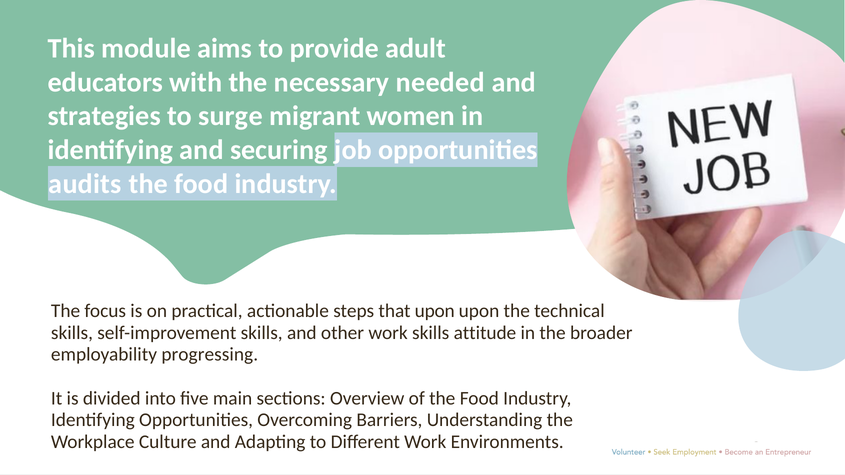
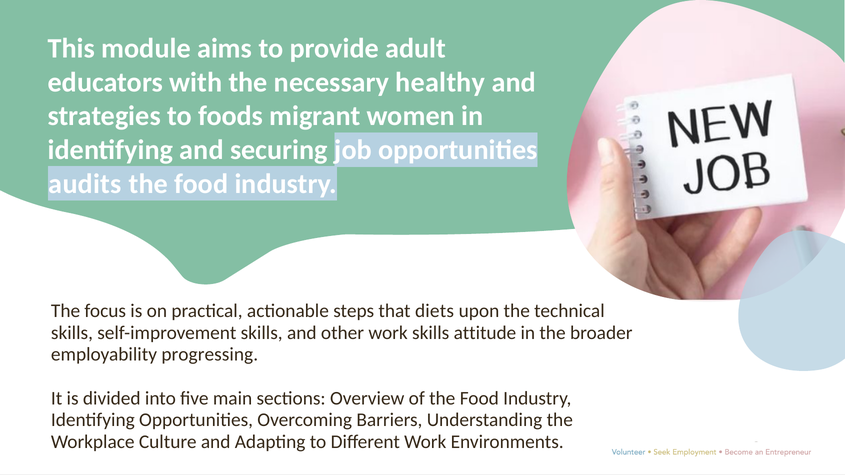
needed: needed -> healthy
surge: surge -> foods
that upon: upon -> diets
